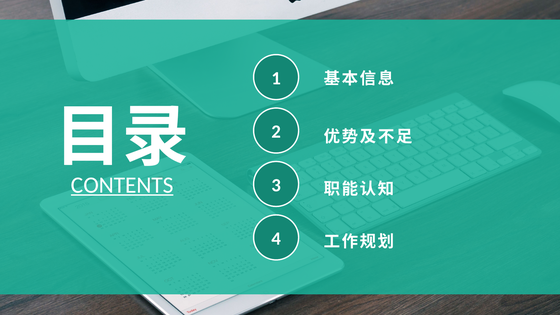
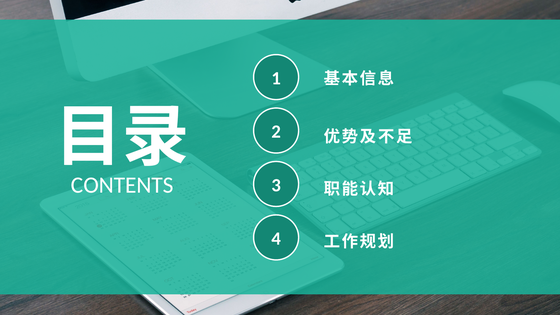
CONTENTS underline: present -> none
